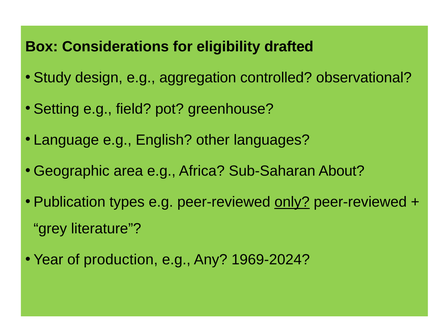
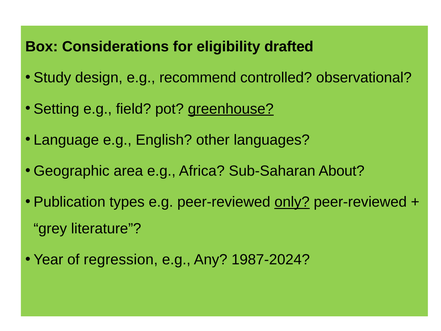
aggregation: aggregation -> recommend
greenhouse underline: none -> present
production: production -> regression
1969-2024: 1969-2024 -> 1987-2024
